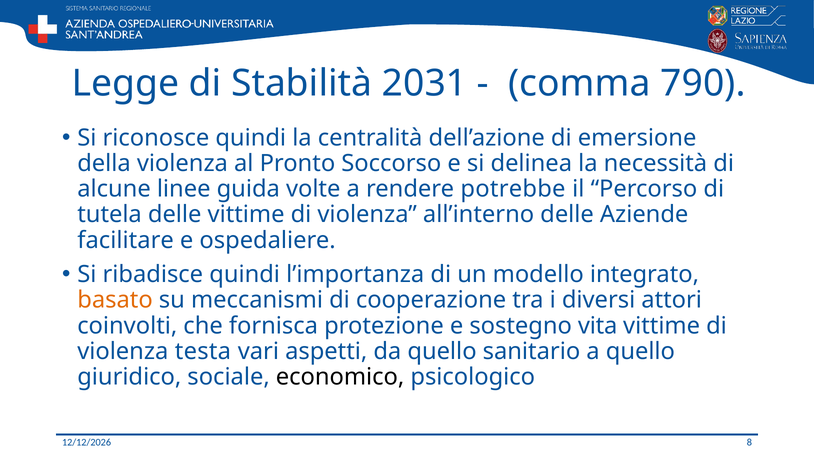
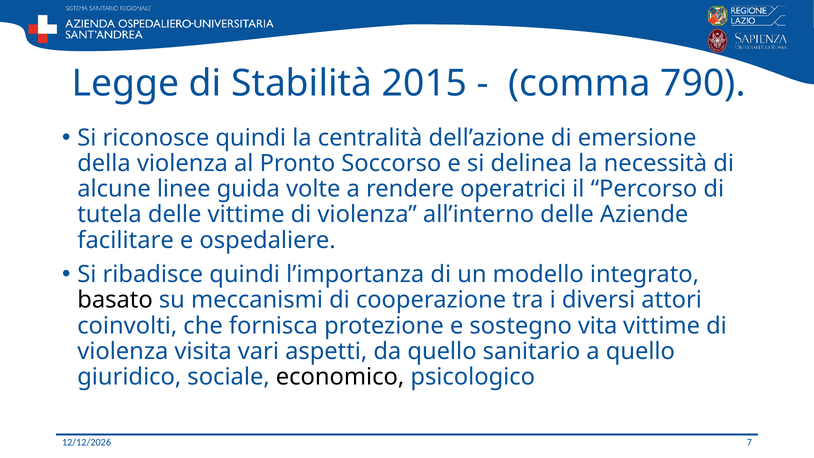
2031: 2031 -> 2015
potrebbe: potrebbe -> operatrici
basato colour: orange -> black
testa: testa -> visita
8: 8 -> 7
